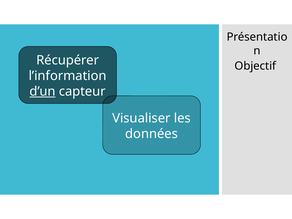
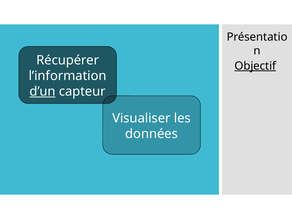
Objectif underline: none -> present
